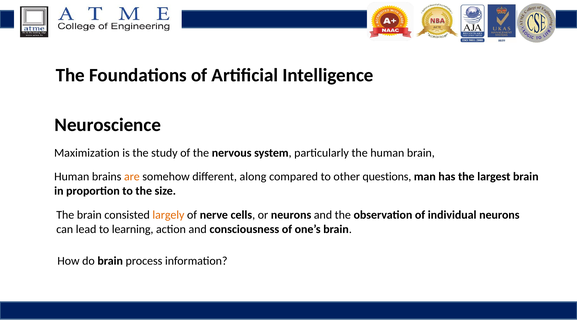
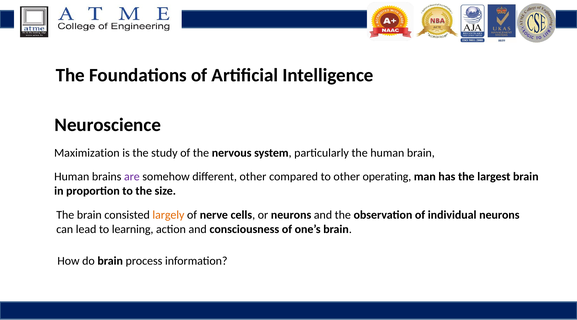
are colour: orange -> purple
different along: along -> other
questions: questions -> operating
